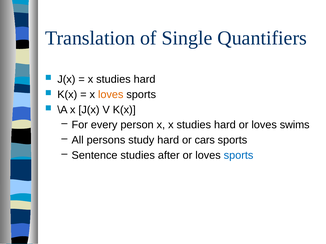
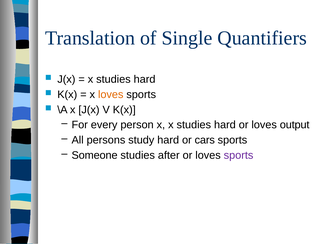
swims: swims -> output
Sentence: Sentence -> Someone
sports at (239, 156) colour: blue -> purple
